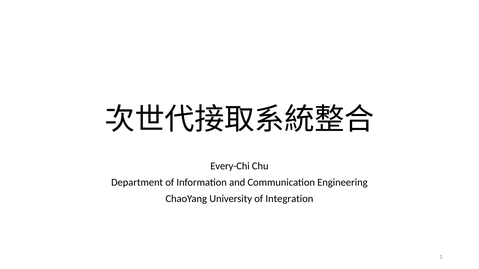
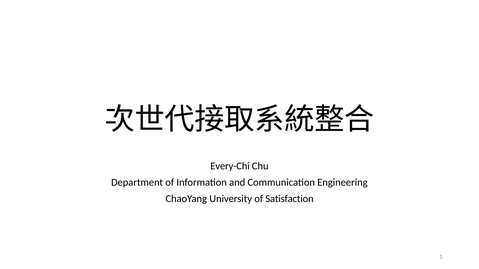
Integration: Integration -> Satisfaction
